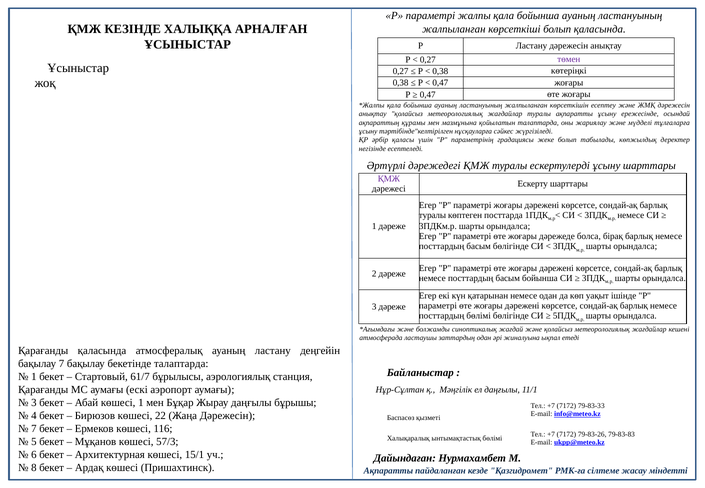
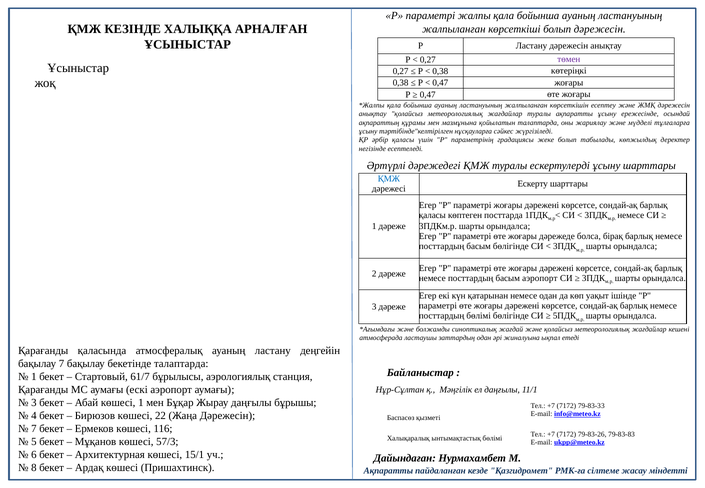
болып қаласында: қаласында -> дәрежесін
ҚМЖ at (389, 179) colour: purple -> blue
туралы at (432, 215): туралы -> қаласы
басым бойынша: бойынша -> аэропорт
